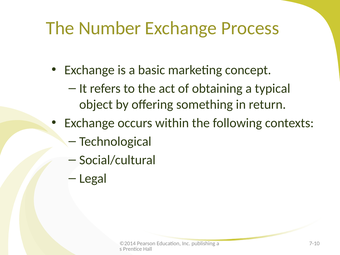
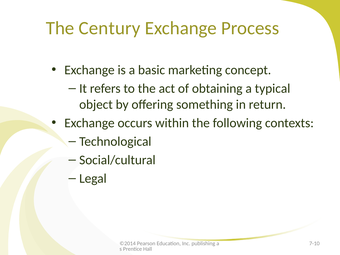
Number: Number -> Century
